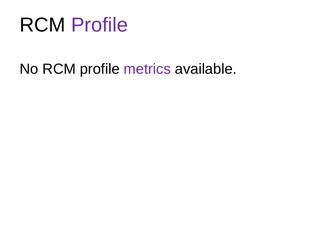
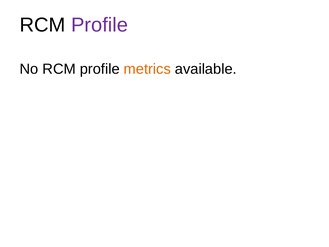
metrics colour: purple -> orange
